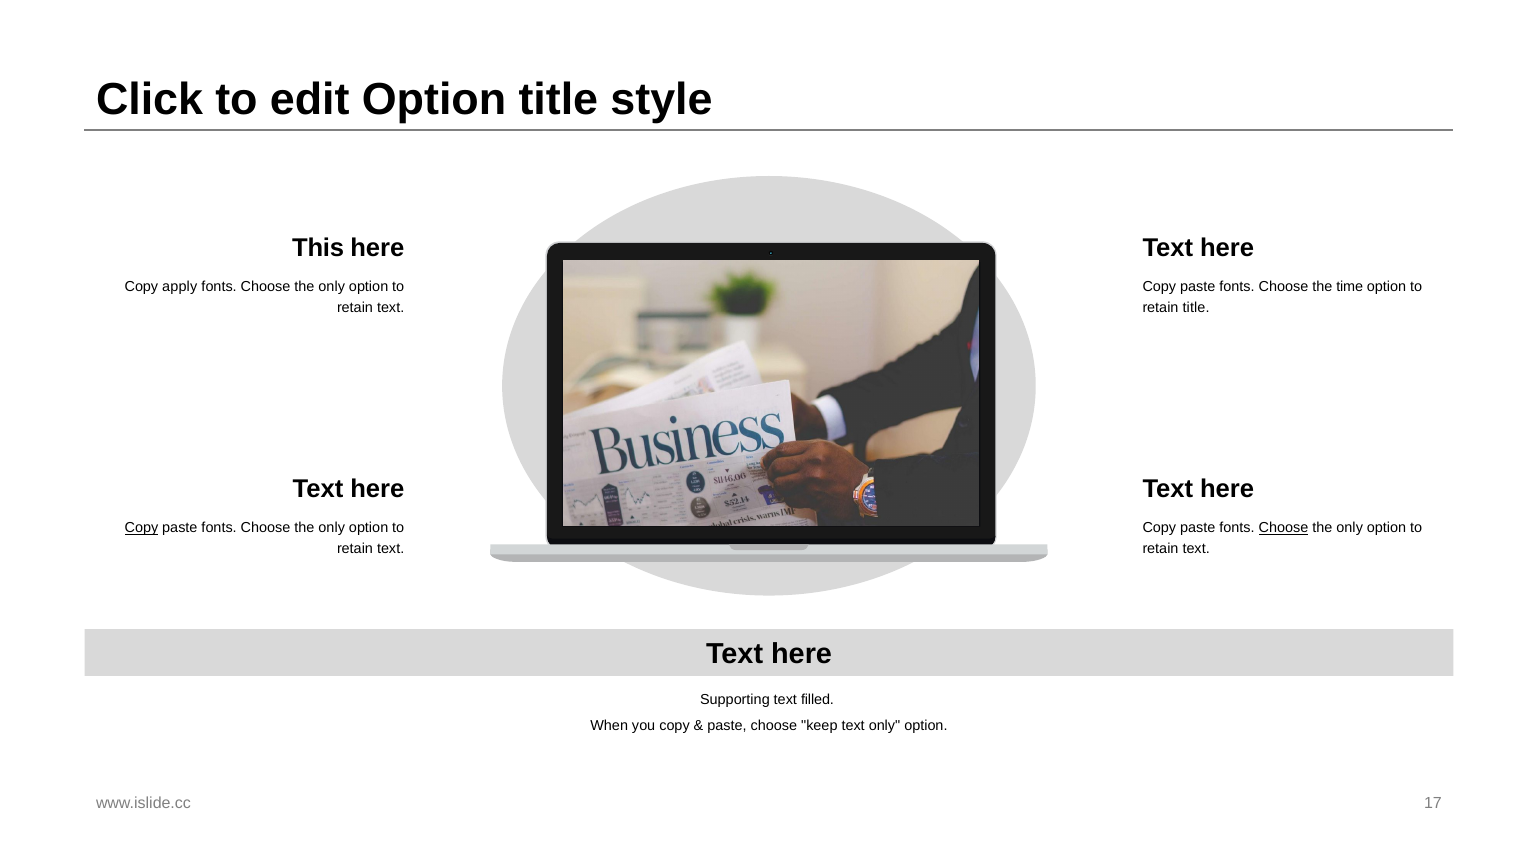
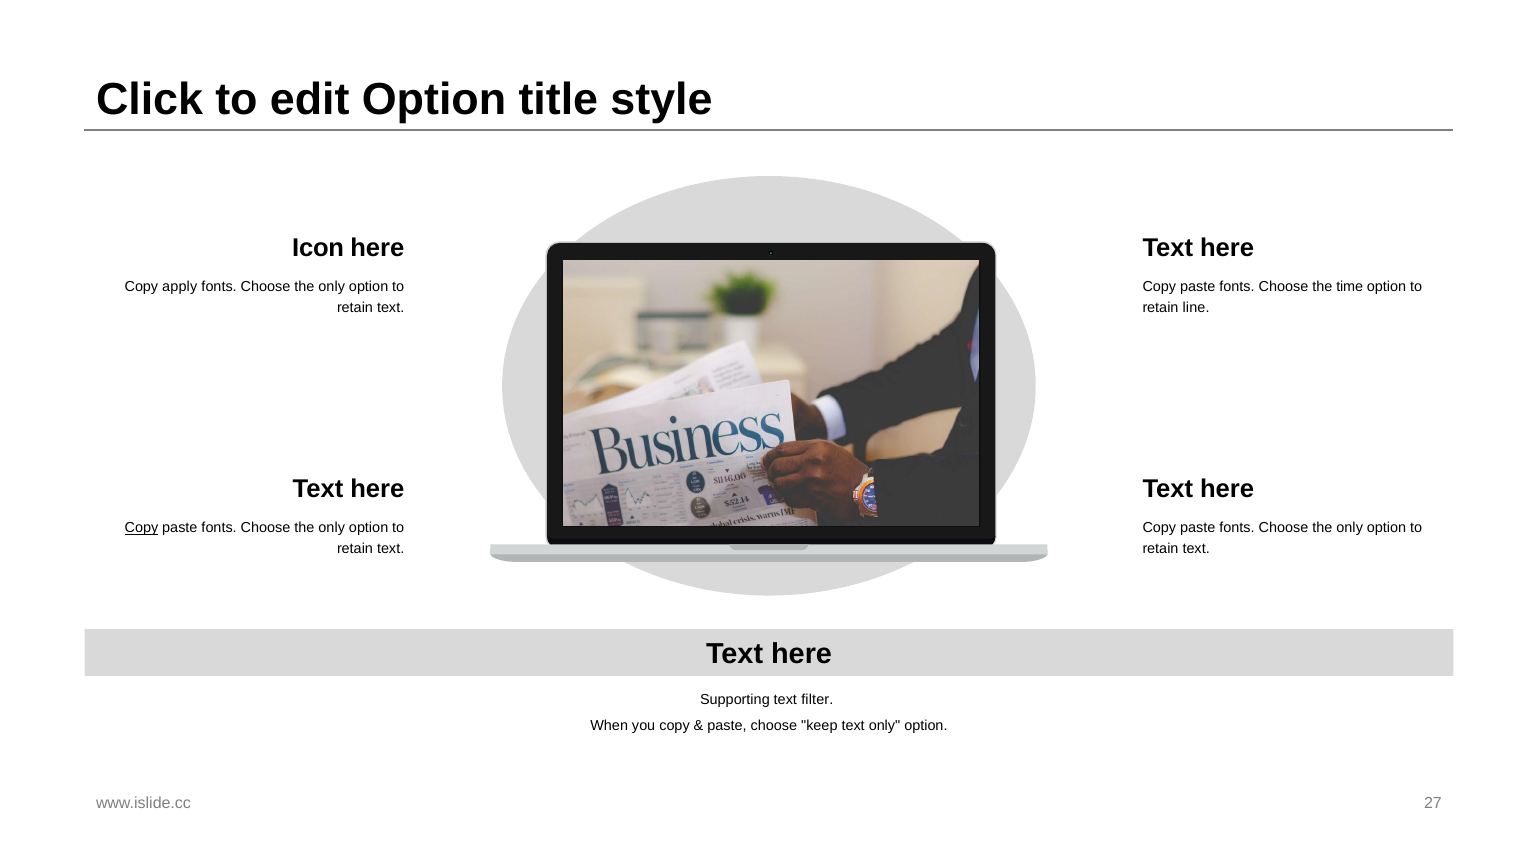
This: This -> Icon
retain title: title -> line
Choose at (1284, 528) underline: present -> none
filled: filled -> filter
17: 17 -> 27
